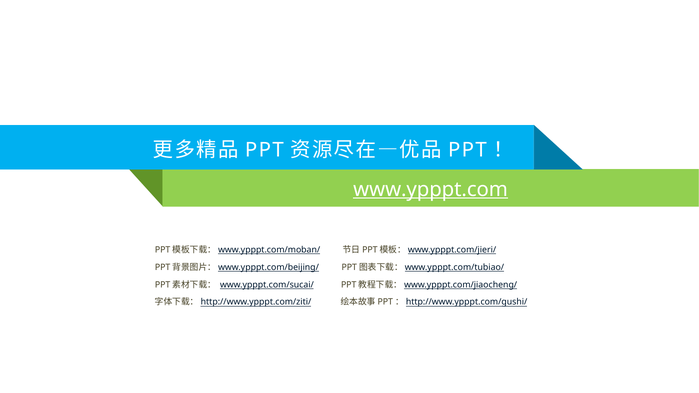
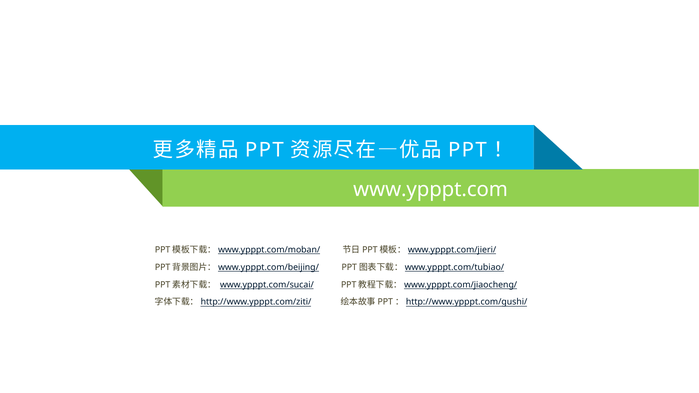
www.ypppt.com underline: present -> none
